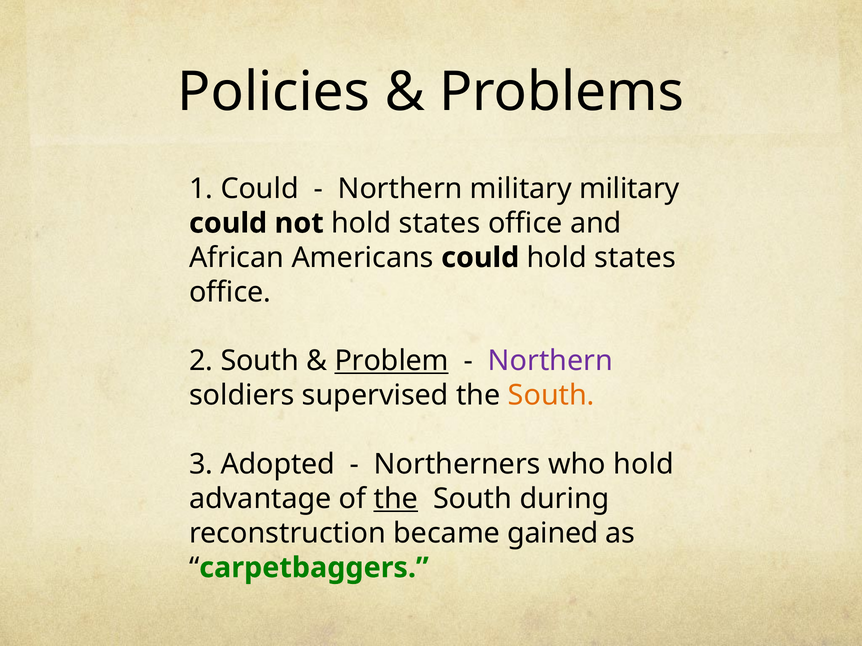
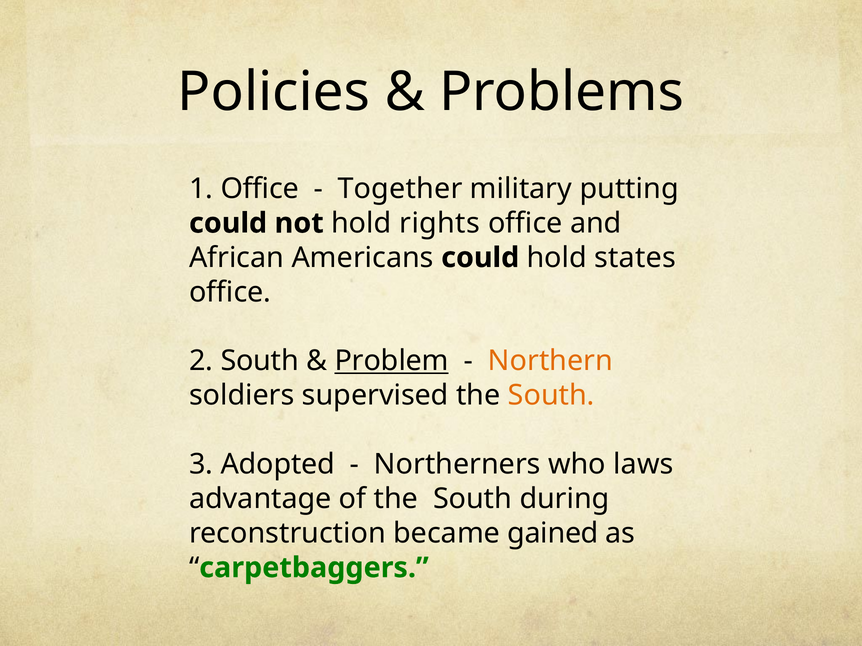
1 Could: Could -> Office
Northern at (400, 189): Northern -> Together
military military: military -> putting
not hold states: states -> rights
Northern at (550, 361) colour: purple -> orange
who hold: hold -> laws
the at (396, 499) underline: present -> none
